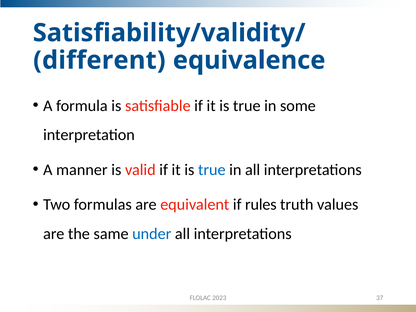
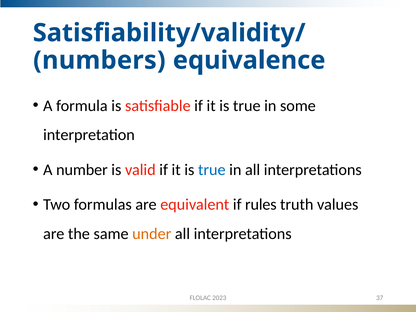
different: different -> numbers
manner: manner -> number
under colour: blue -> orange
